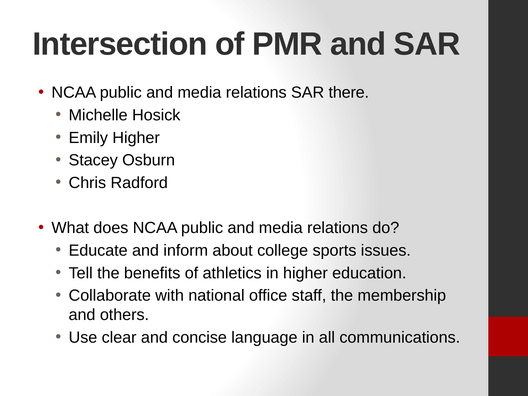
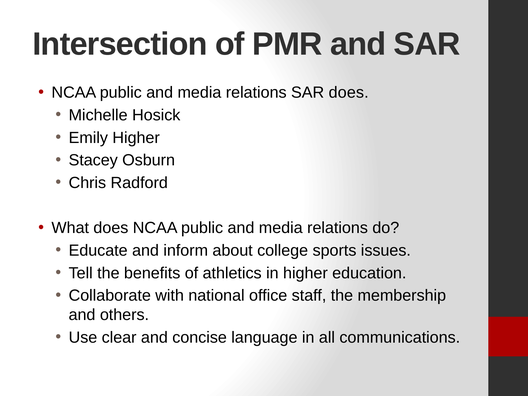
SAR there: there -> does
